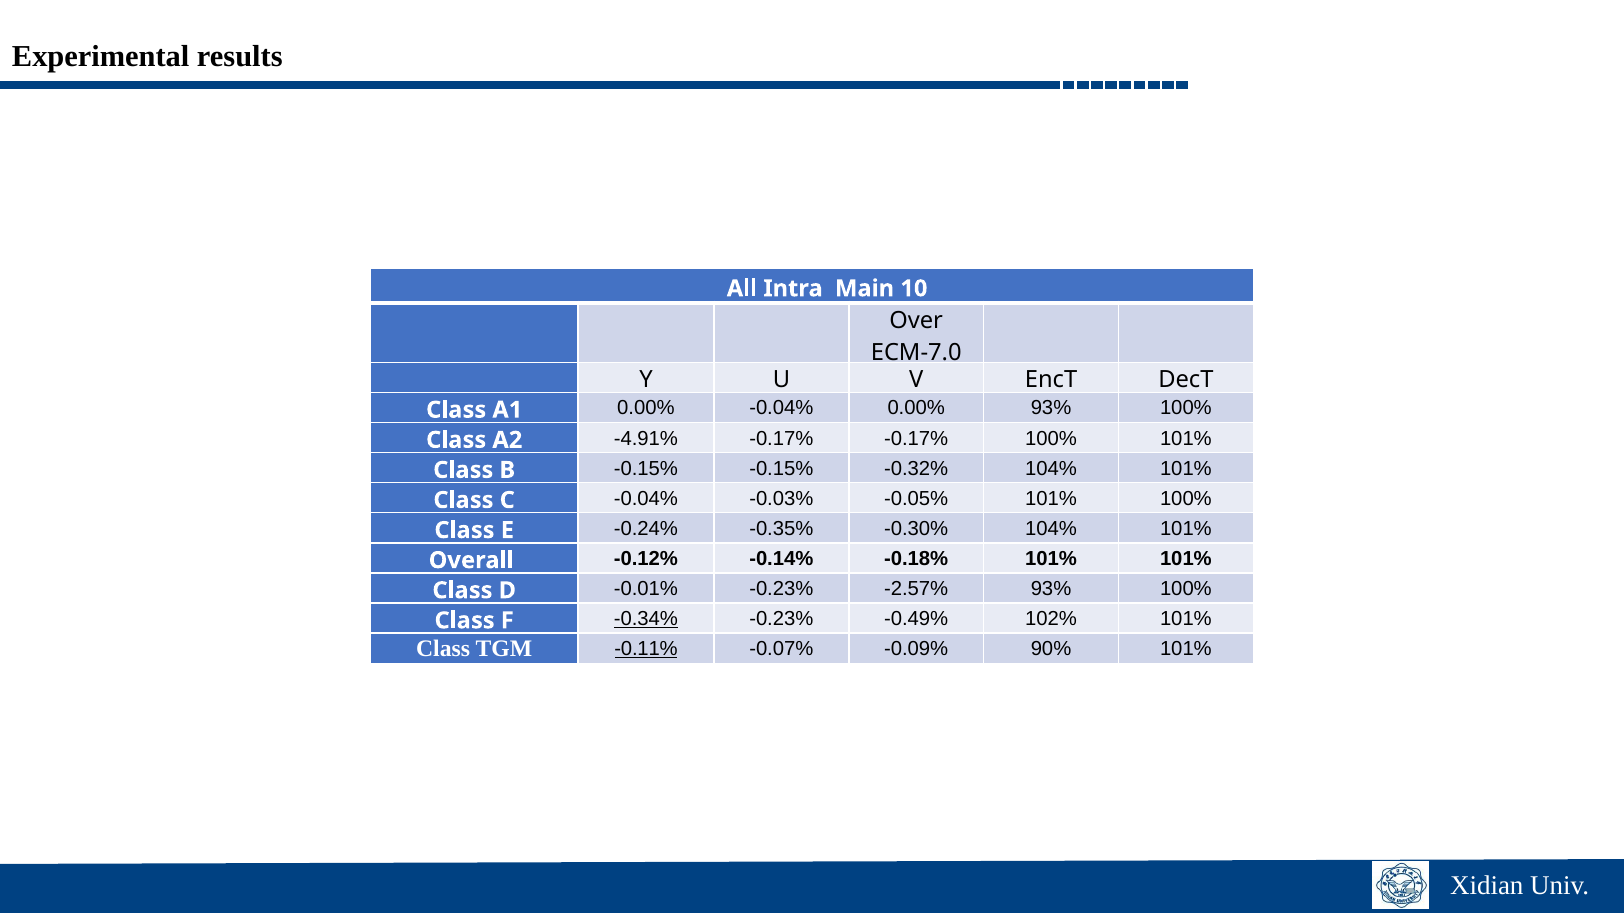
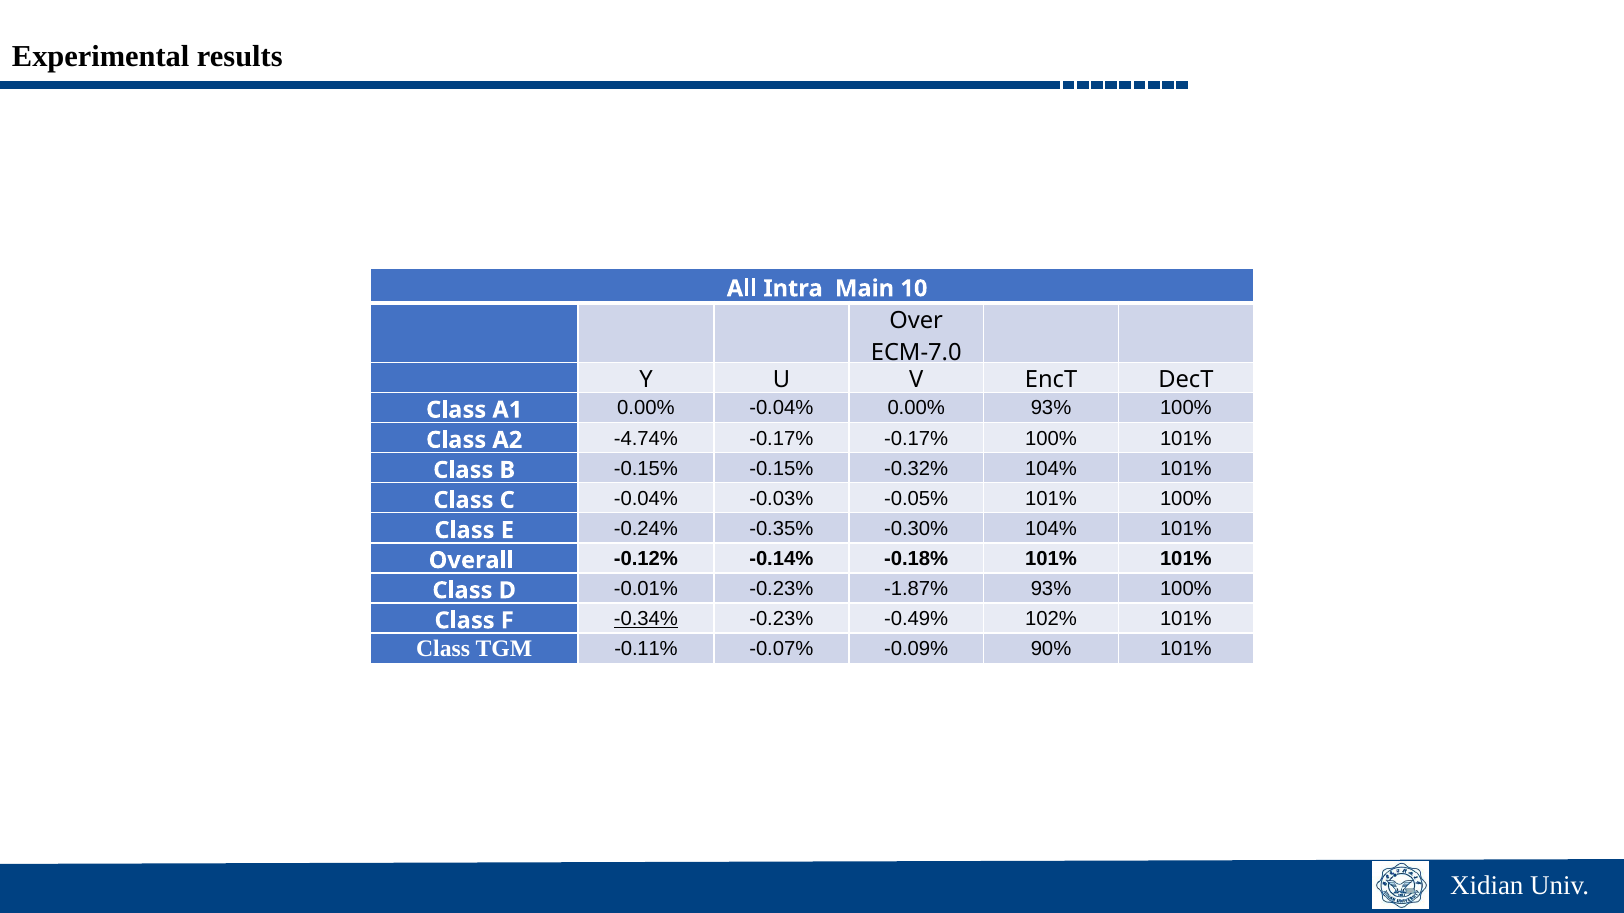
-4.91%: -4.91% -> -4.74%
-2.57%: -2.57% -> -1.87%
-0.11% underline: present -> none
